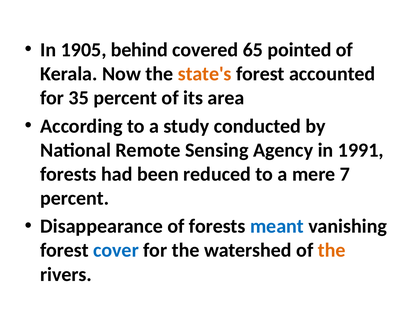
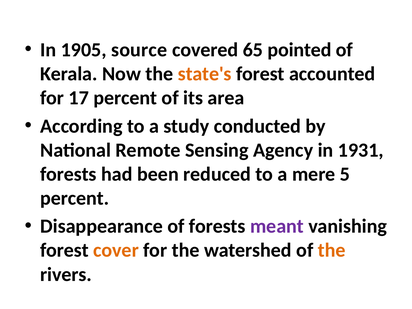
behind: behind -> source
35: 35 -> 17
1991: 1991 -> 1931
7: 7 -> 5
meant colour: blue -> purple
cover colour: blue -> orange
